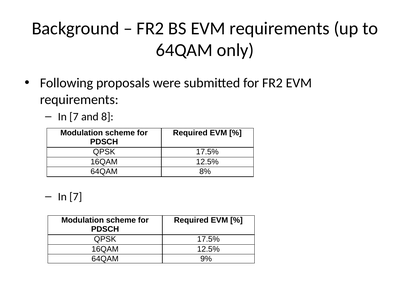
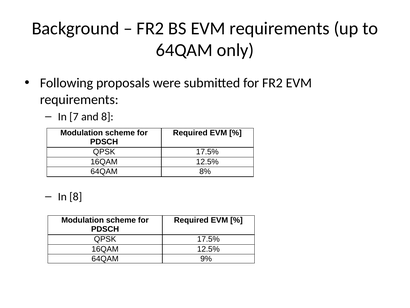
7 at (76, 196): 7 -> 8
